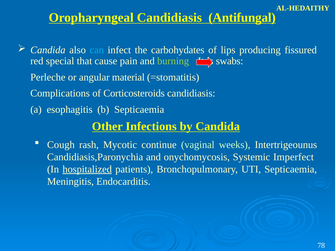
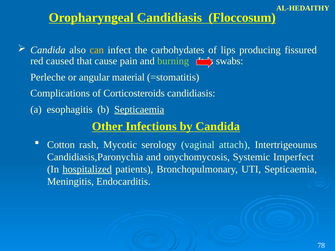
Antifungal: Antifungal -> Floccosum
can colour: light blue -> yellow
special: special -> caused
Septicaemia at (139, 110) underline: none -> present
Cough: Cough -> Cotton
continue: continue -> serology
weeks: weeks -> attach
